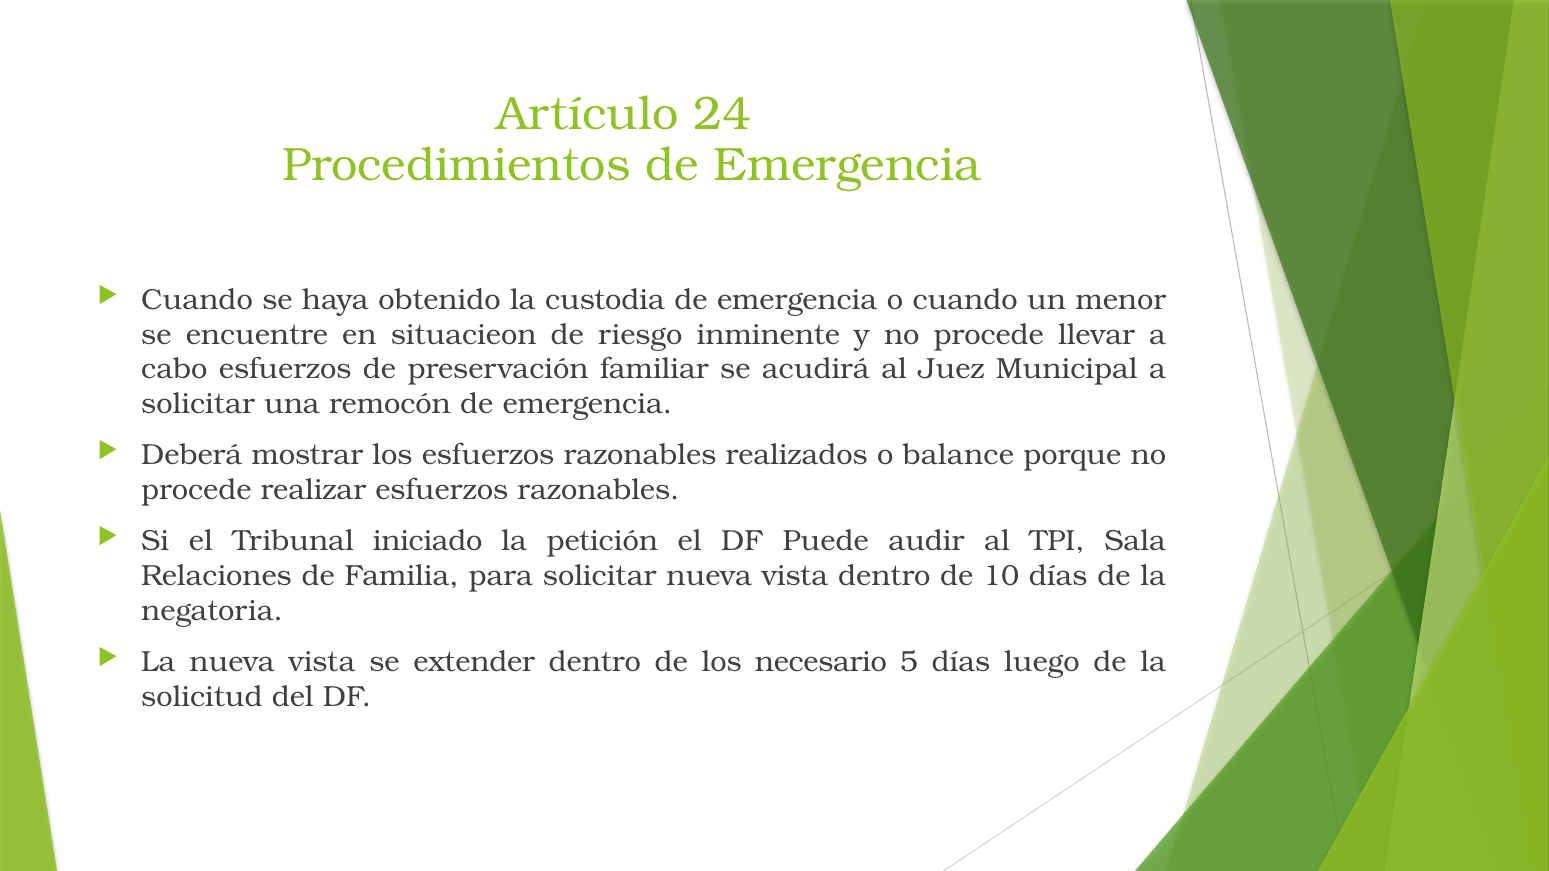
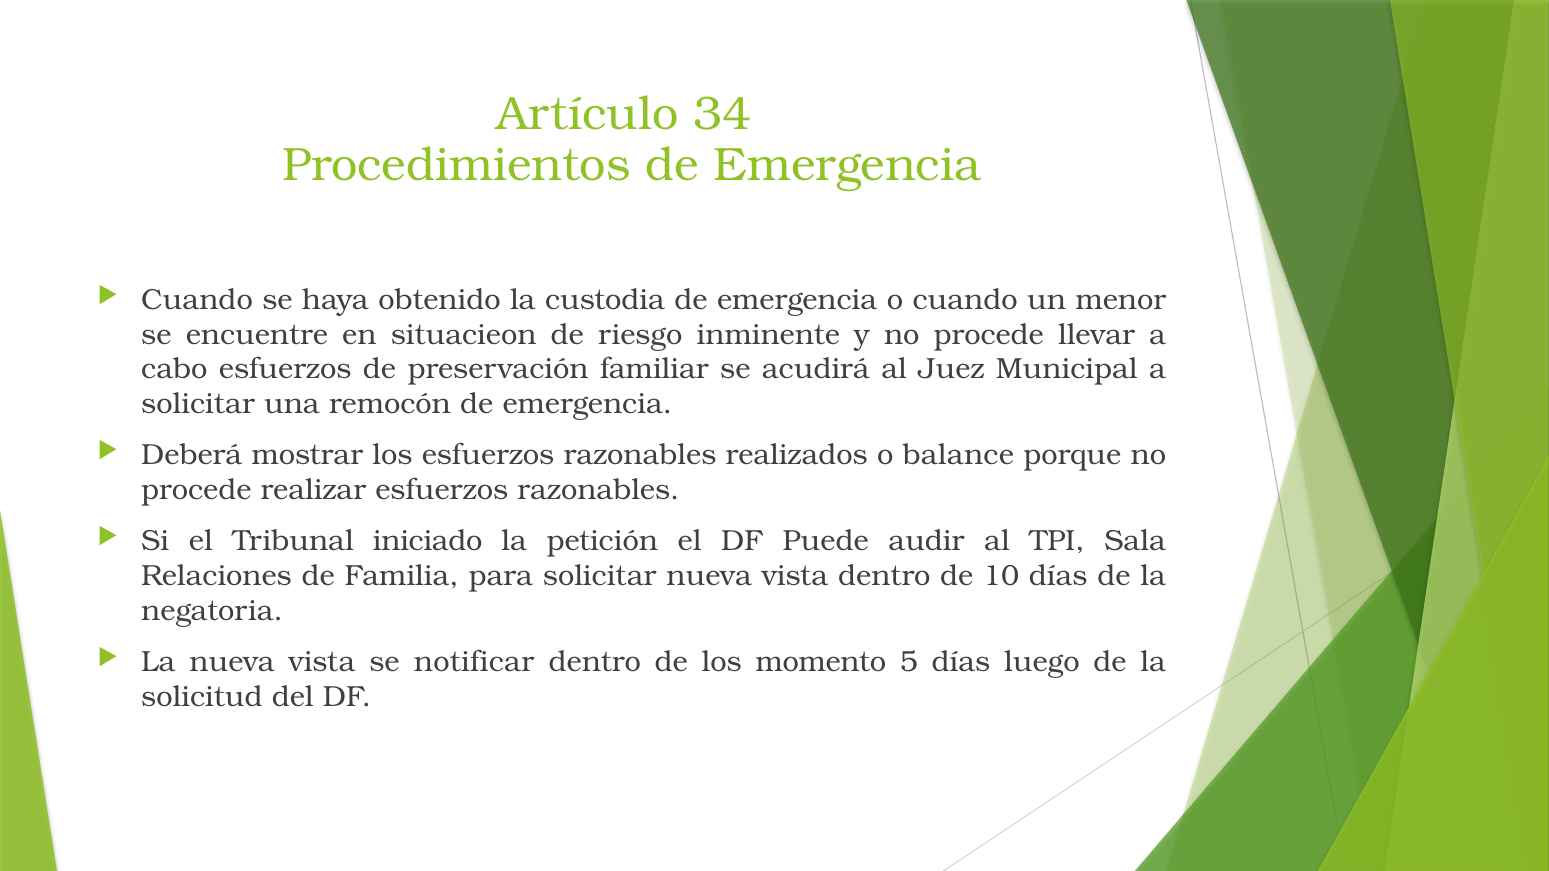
24: 24 -> 34
extender: extender -> notificar
necesario: necesario -> momento
